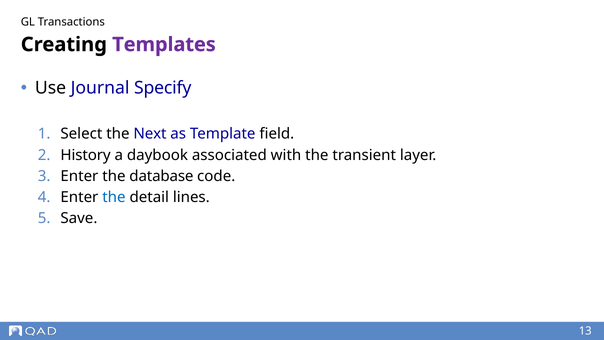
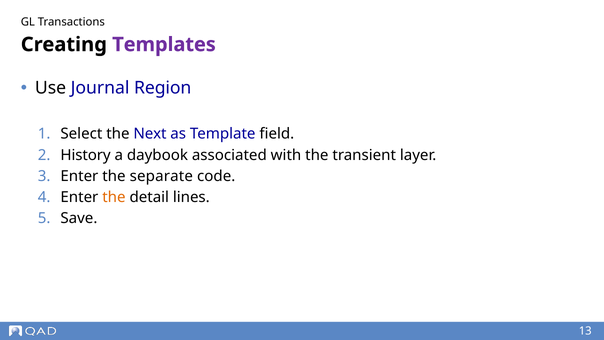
Specify: Specify -> Region
database: database -> separate
the at (114, 197) colour: blue -> orange
